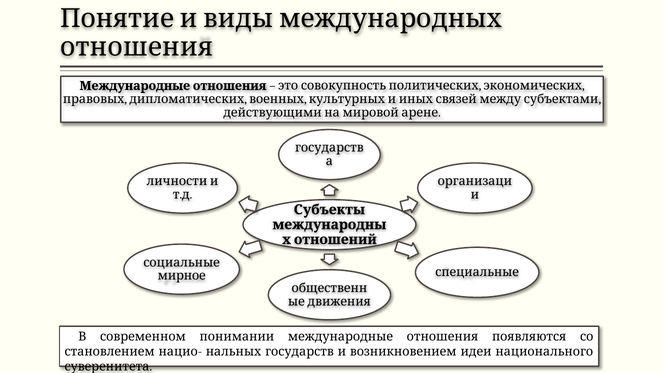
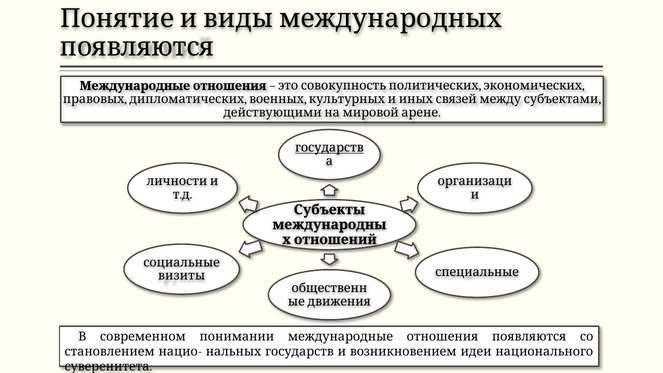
отношения at (137, 47): отношения -> появляются
государств at (329, 148) underline: none -> present
мирное: мирное -> визиты
